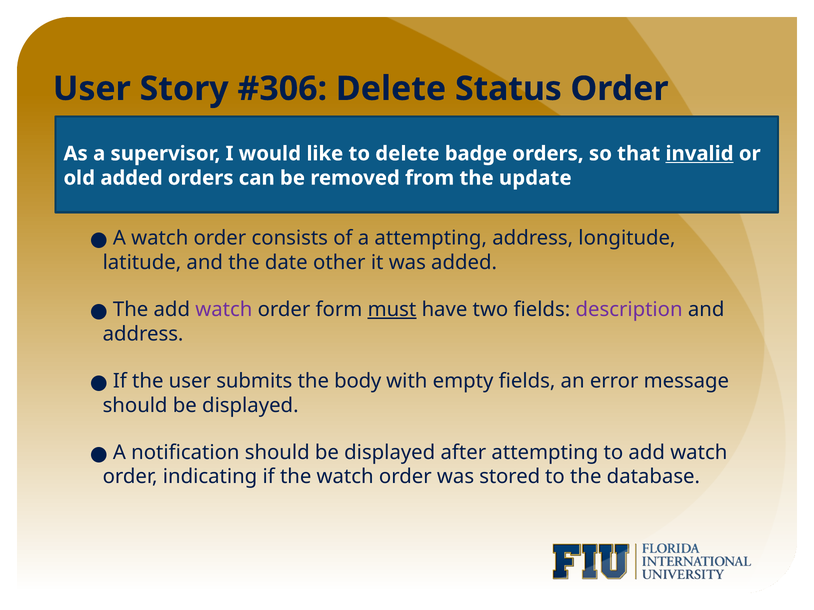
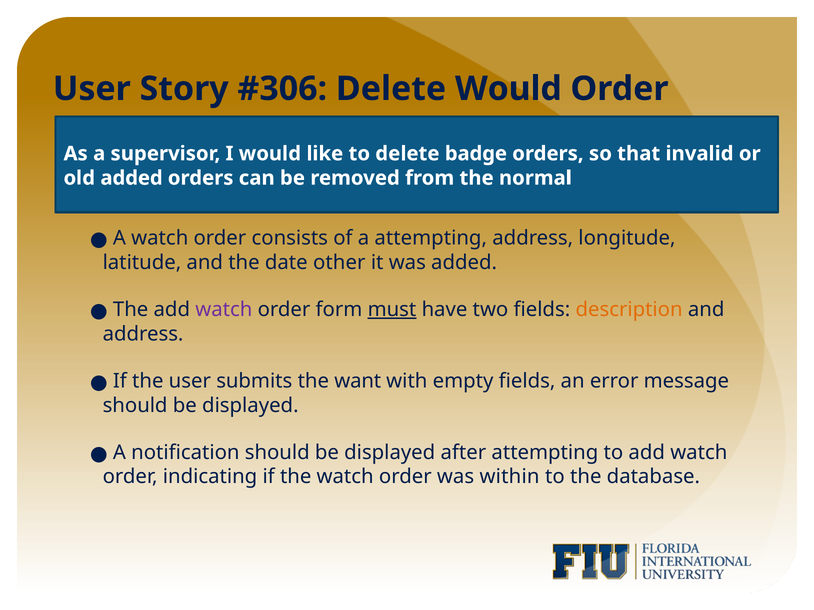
Delete Status: Status -> Would
invalid underline: present -> none
update: update -> normal
description colour: purple -> orange
body: body -> want
stored: stored -> within
